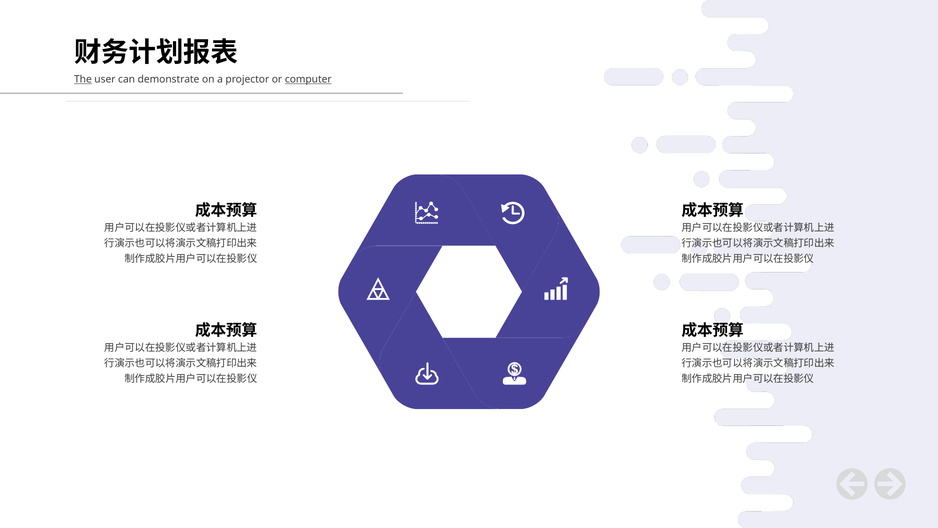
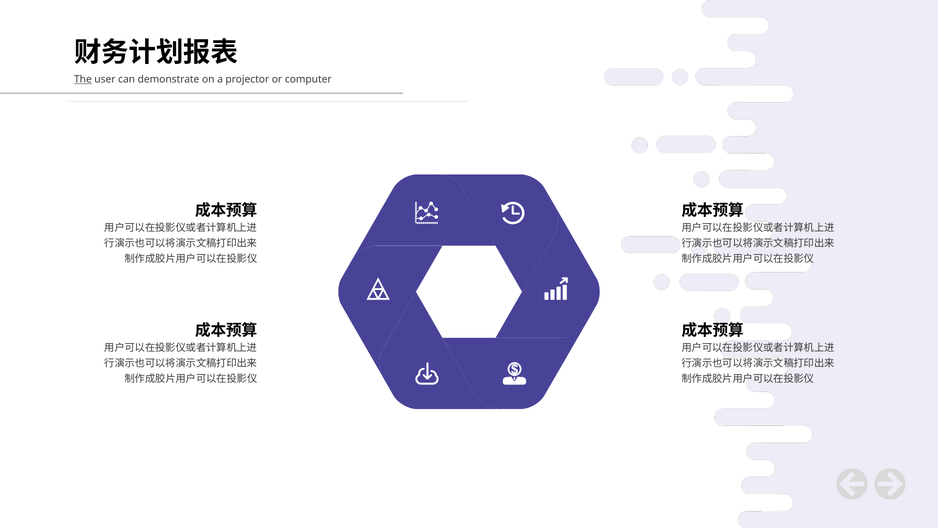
computer underline: present -> none
